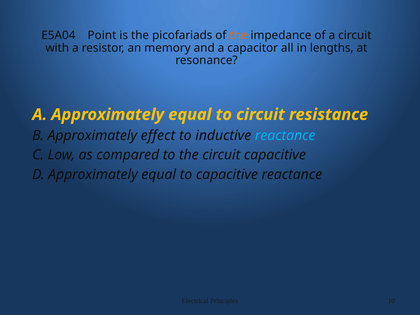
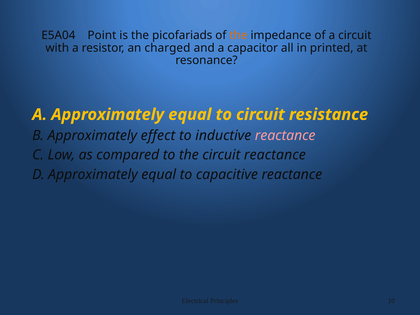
memory: memory -> charged
lengths: lengths -> printed
reactance at (285, 135) colour: light blue -> pink
circuit capacitive: capacitive -> reactance
